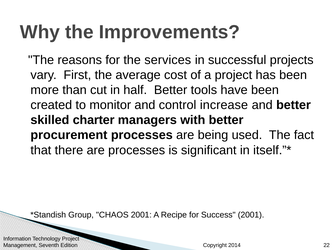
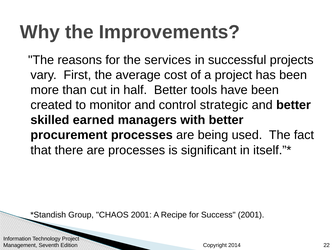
increase: increase -> strategic
charter: charter -> earned
